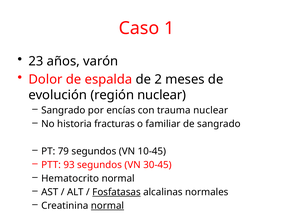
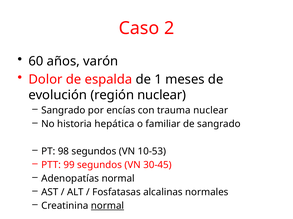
1: 1 -> 2
23: 23 -> 60
2: 2 -> 1
fracturas: fracturas -> hepática
79: 79 -> 98
10-45: 10-45 -> 10-53
93: 93 -> 99
Hematocrito: Hematocrito -> Adenopatías
Fosfatasas underline: present -> none
